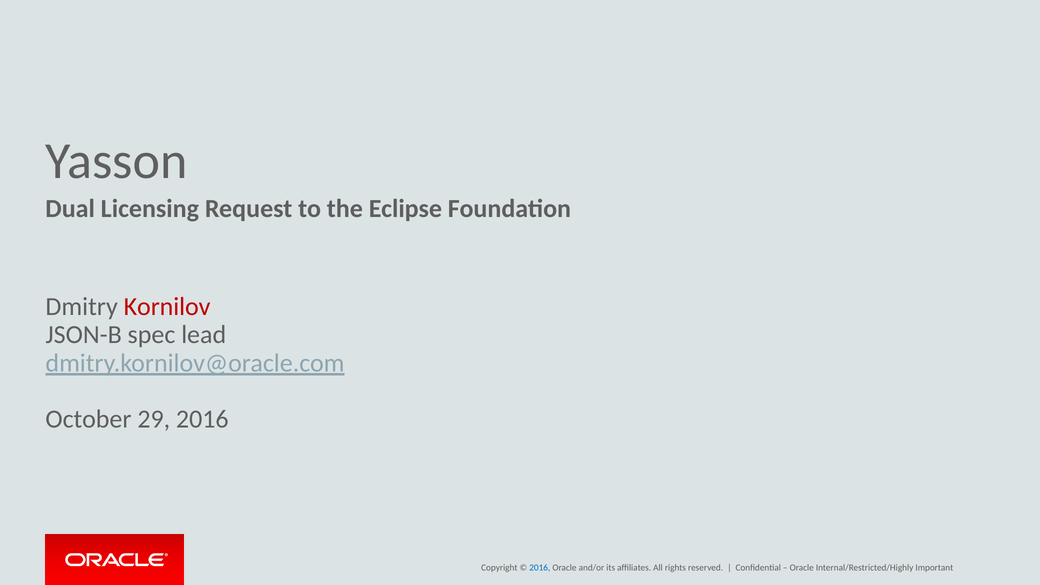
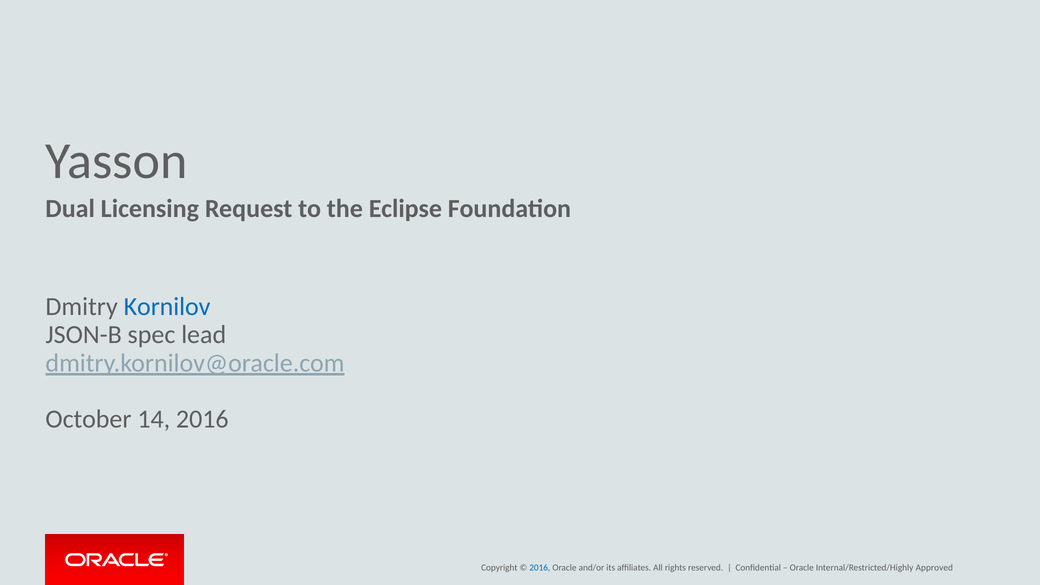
Kornilov colour: red -> blue
29: 29 -> 14
Important: Important -> Approved
